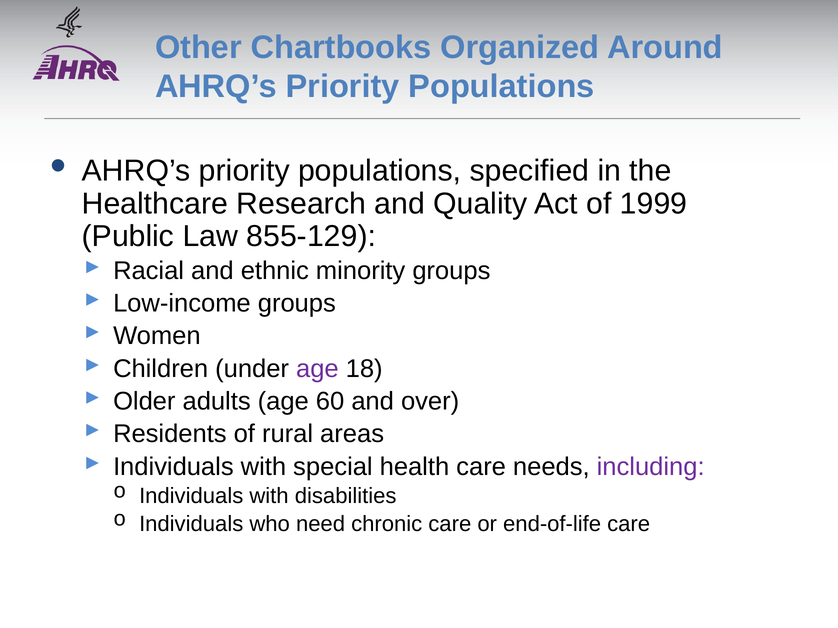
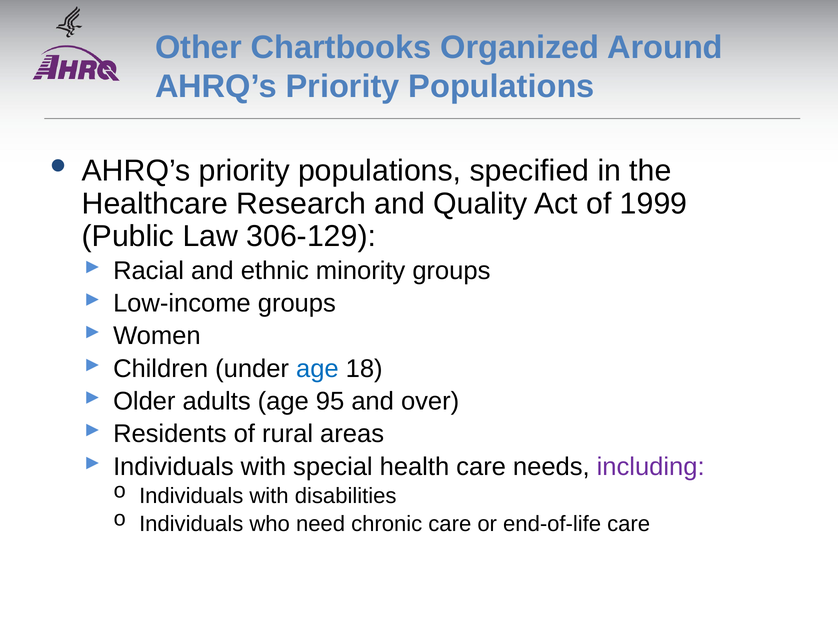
855-129: 855-129 -> 306-129
age at (317, 369) colour: purple -> blue
60: 60 -> 95
